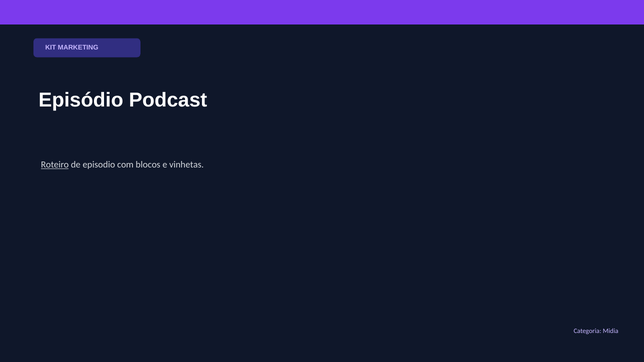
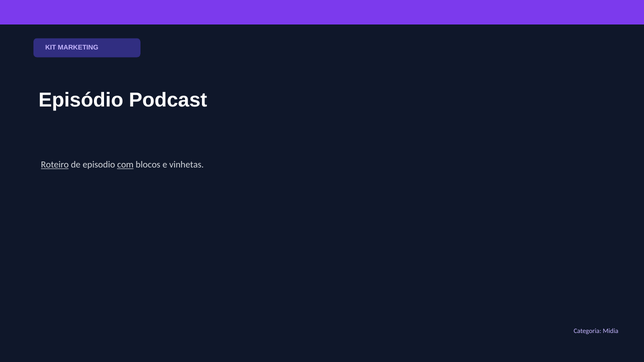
com underline: none -> present
